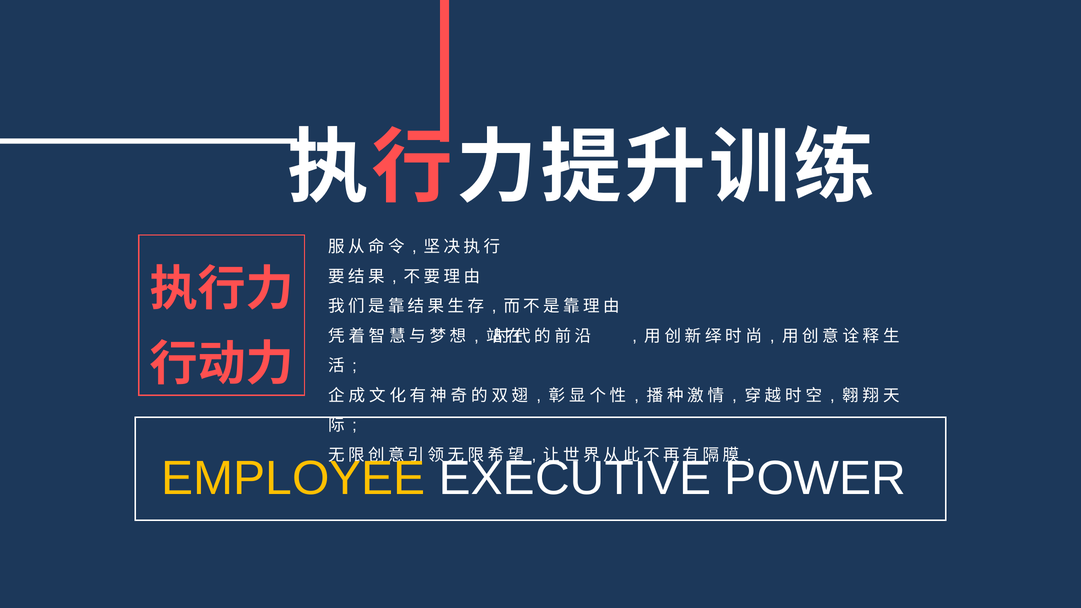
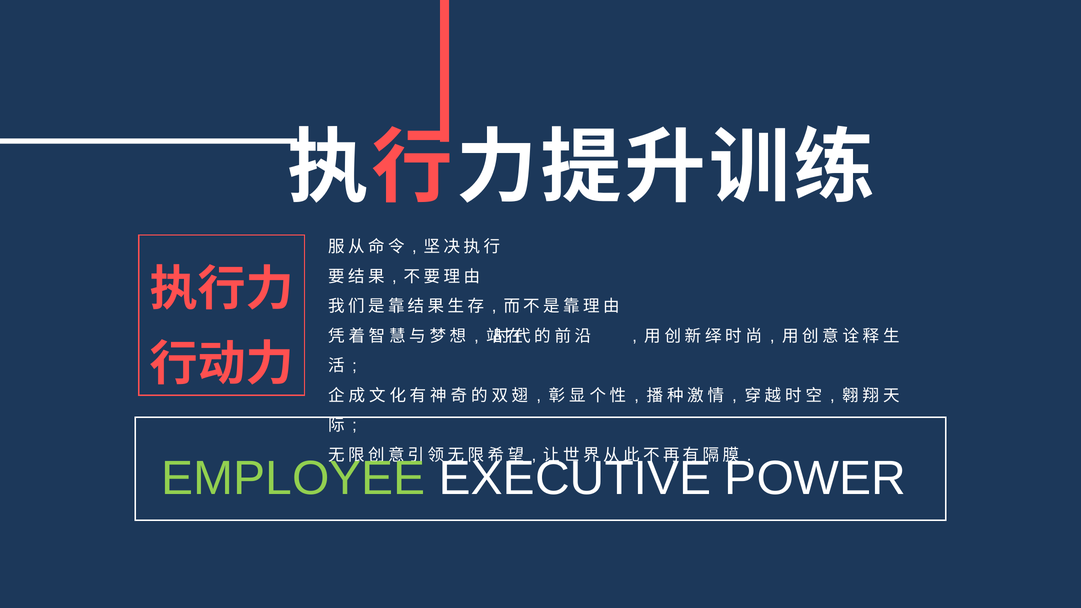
EMPLOYEE colour: yellow -> light green
